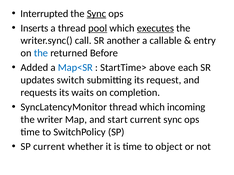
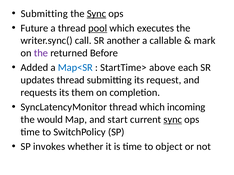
Interrupted at (44, 14): Interrupted -> Submitting
Inserts: Inserts -> Future
executes underline: present -> none
entry: entry -> mark
the at (41, 53) colour: blue -> purple
updates switch: switch -> thread
waits: waits -> them
writer: writer -> would
sync at (173, 120) underline: none -> present
SP current: current -> invokes
